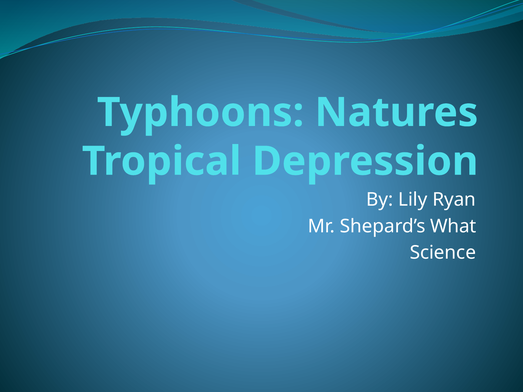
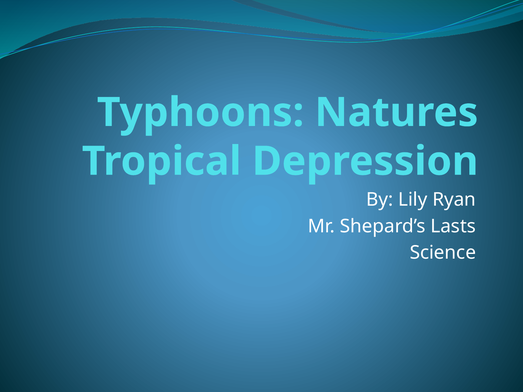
What: What -> Lasts
